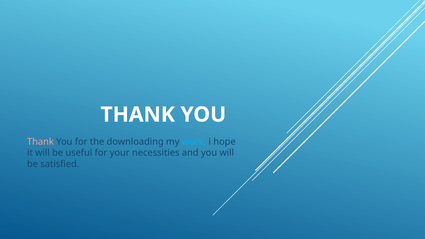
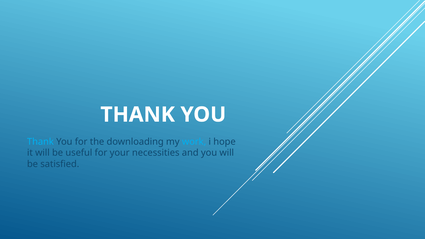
Thank at (40, 142) colour: pink -> light blue
